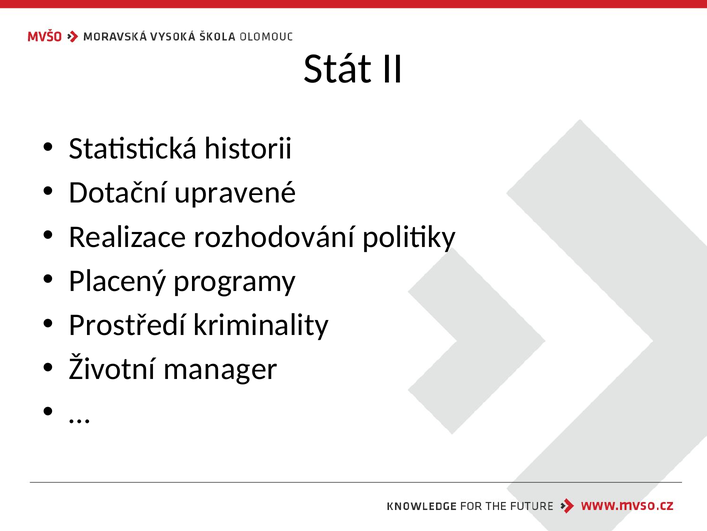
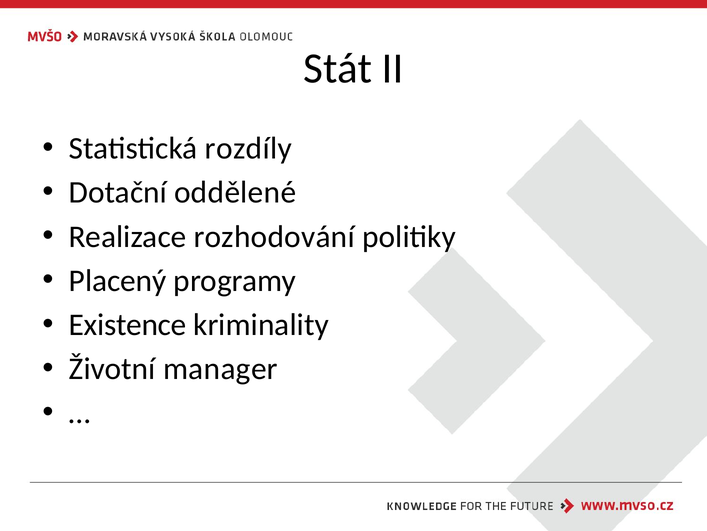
historii: historii -> rozdíly
upravené: upravené -> oddělené
Prostředí: Prostředí -> Existence
